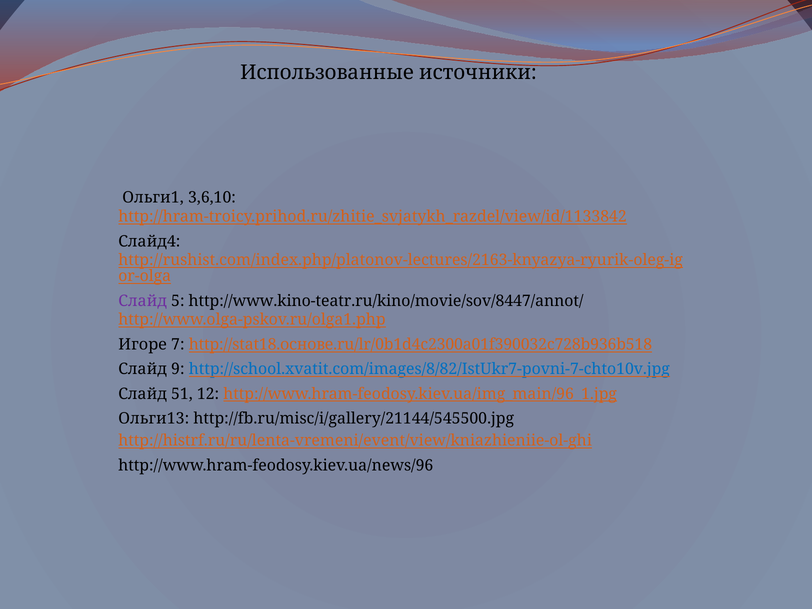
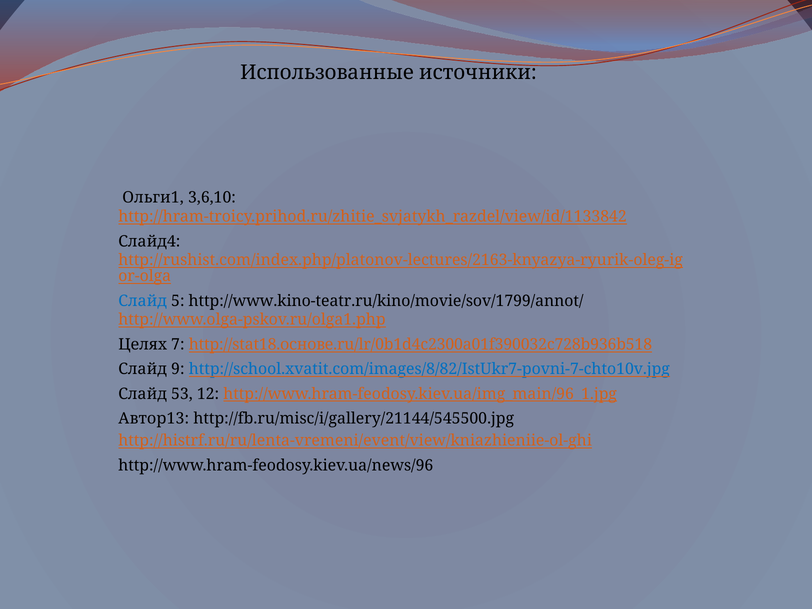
Слайд at (143, 301) colour: purple -> blue
http://www.kino-teatr.ru/kino/movie/sov/8447/annot/: http://www.kino-teatr.ru/kino/movie/sov/8447/annot/ -> http://www.kino-teatr.ru/kino/movie/sov/1799/annot/
Игоре: Игоре -> Целях
51: 51 -> 53
Ольги13: Ольги13 -> Автор13
